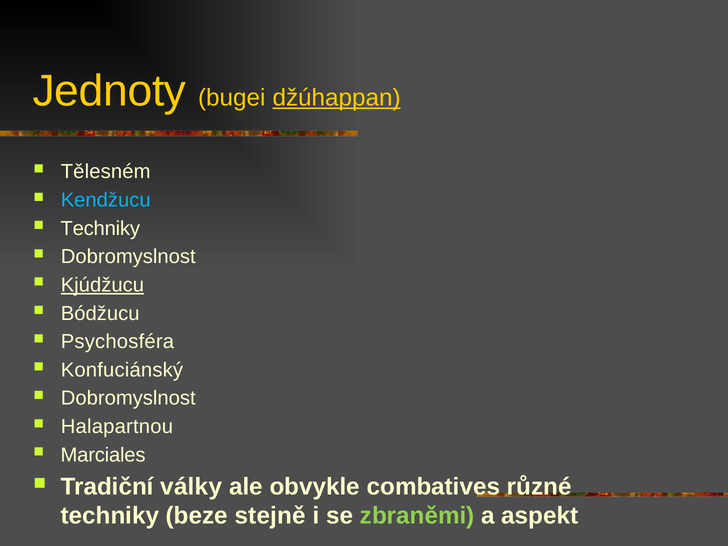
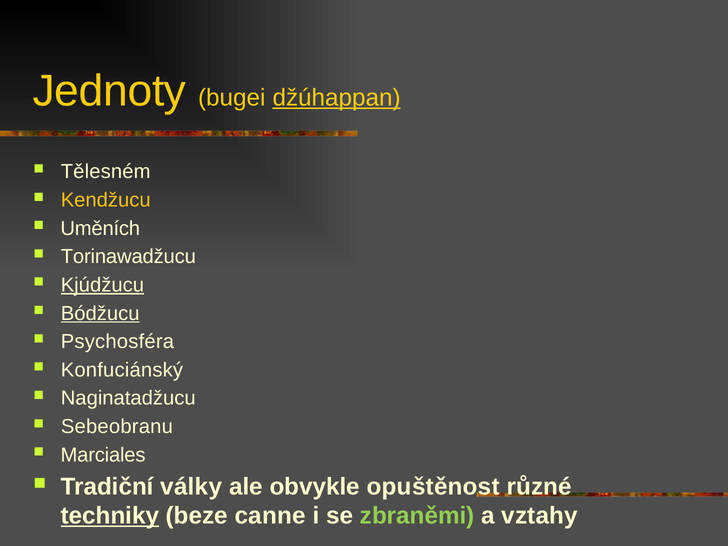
Kendžucu colour: light blue -> yellow
Techniky at (100, 228): Techniky -> Uměních
Dobromyslnost at (128, 257): Dobromyslnost -> Torinawadžucu
Bódžucu underline: none -> present
Dobromyslnost at (128, 398): Dobromyslnost -> Naginatadžucu
Halapartnou: Halapartnou -> Sebeobranu
combatives: combatives -> opuštěnost
techniky at (110, 516) underline: none -> present
stejně: stejně -> canne
aspekt: aspekt -> vztahy
